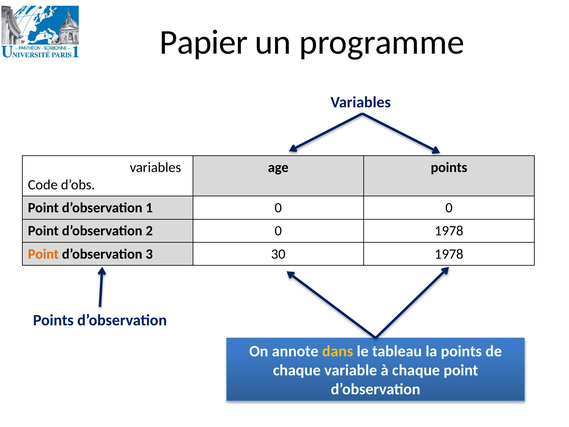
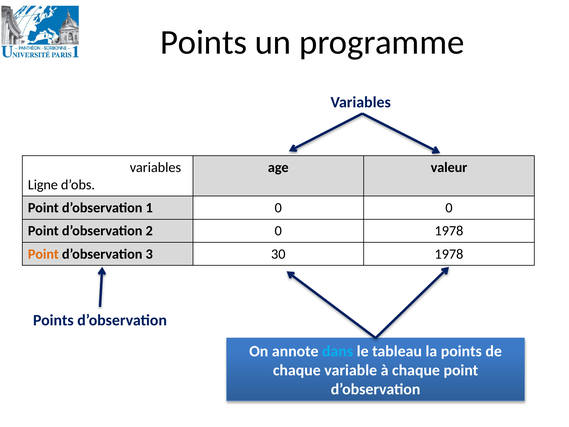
Papier at (204, 42): Papier -> Points
age points: points -> valeur
Code: Code -> Ligne
dans colour: yellow -> light blue
